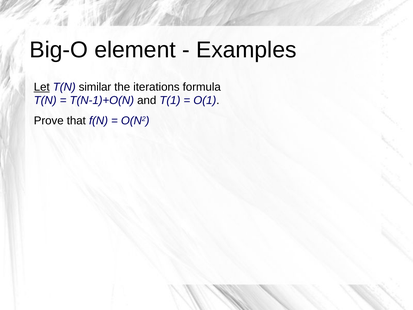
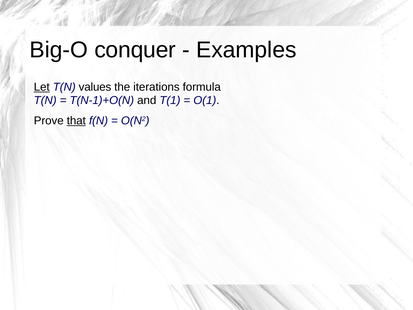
element: element -> conquer
similar: similar -> values
that underline: none -> present
